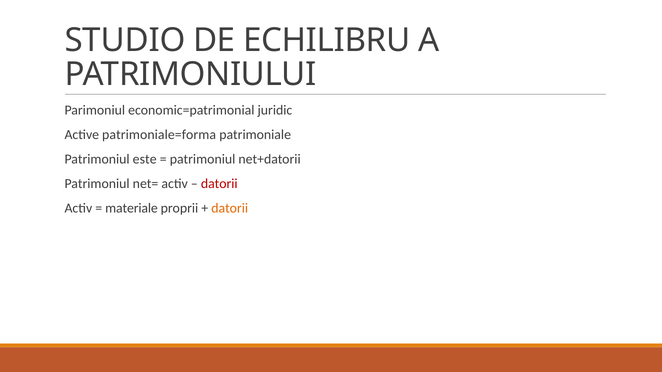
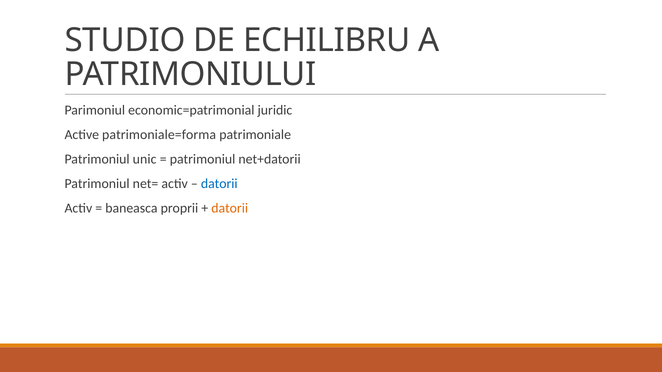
este: este -> unic
datorii at (219, 184) colour: red -> blue
materiale: materiale -> baneasca
